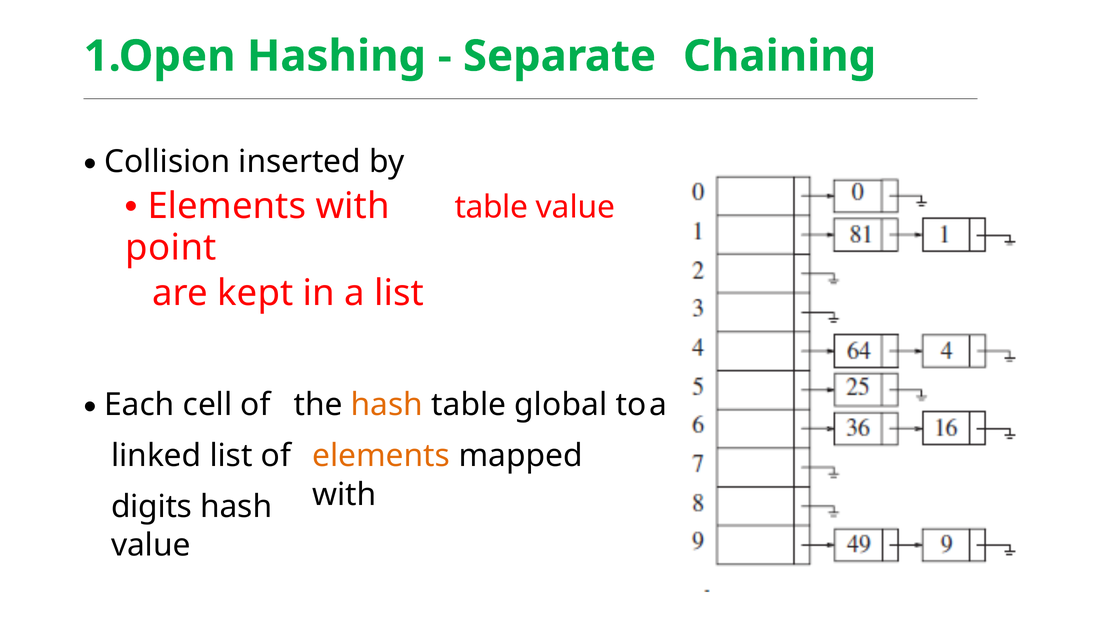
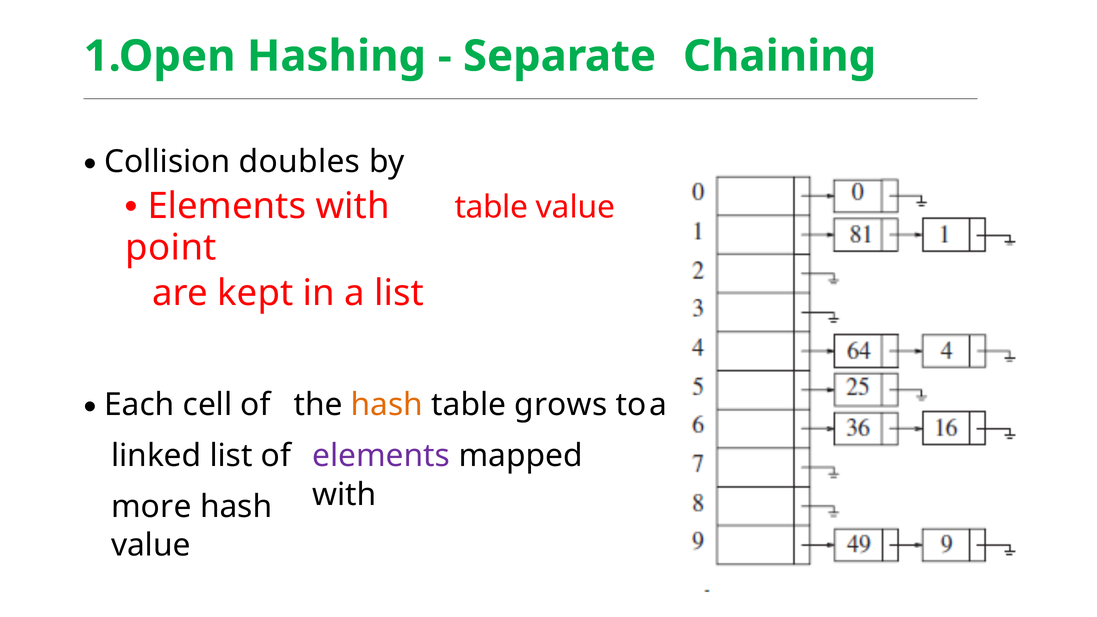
inserted: inserted -> doubles
global: global -> grows
elements at (381, 456) colour: orange -> purple
digits: digits -> more
